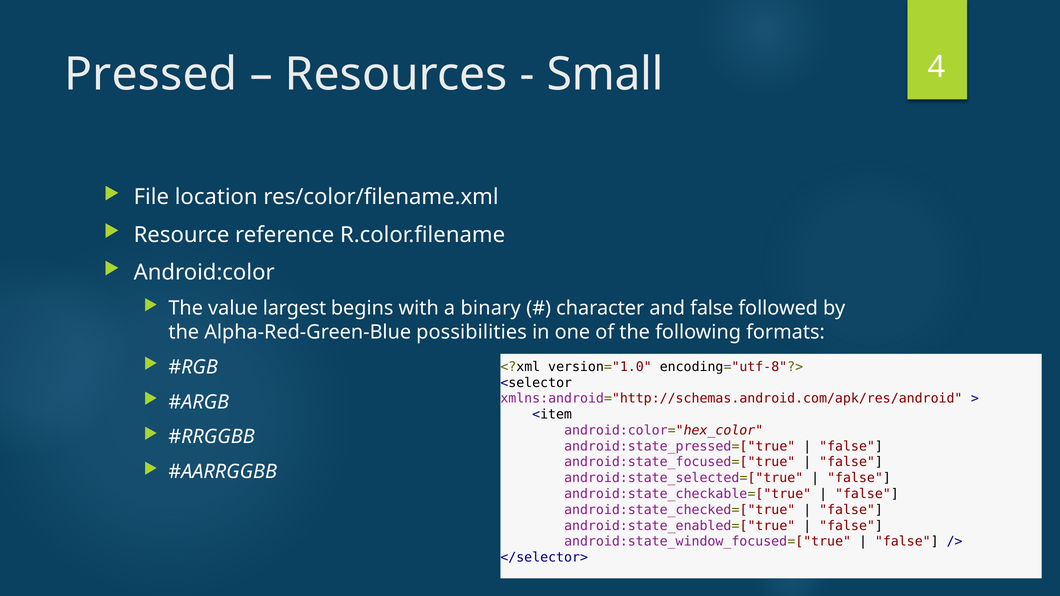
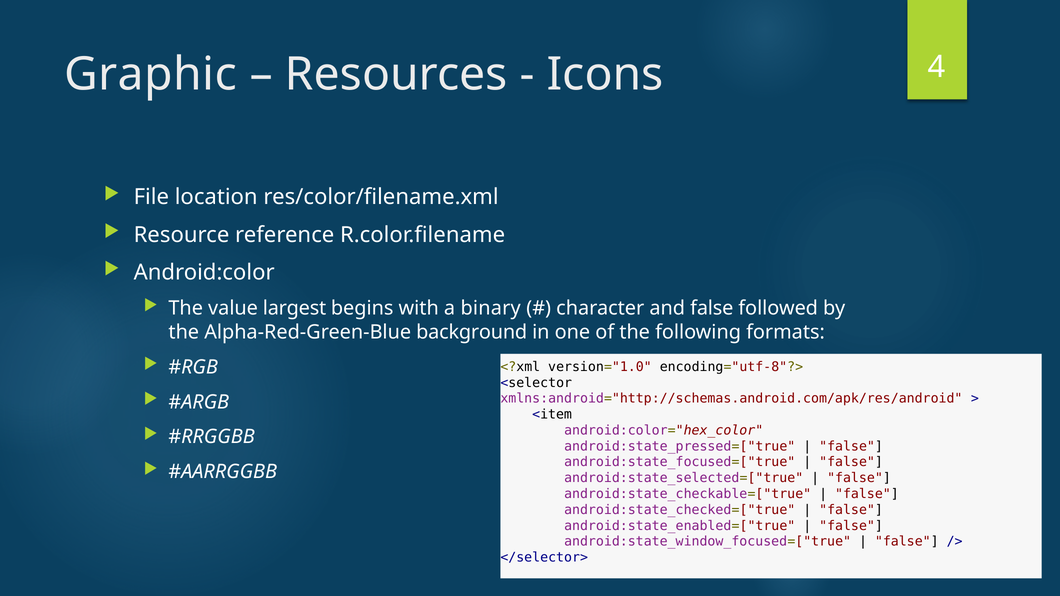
Pressed: Pressed -> Graphic
Small: Small -> Icons
possibilities: possibilities -> background
